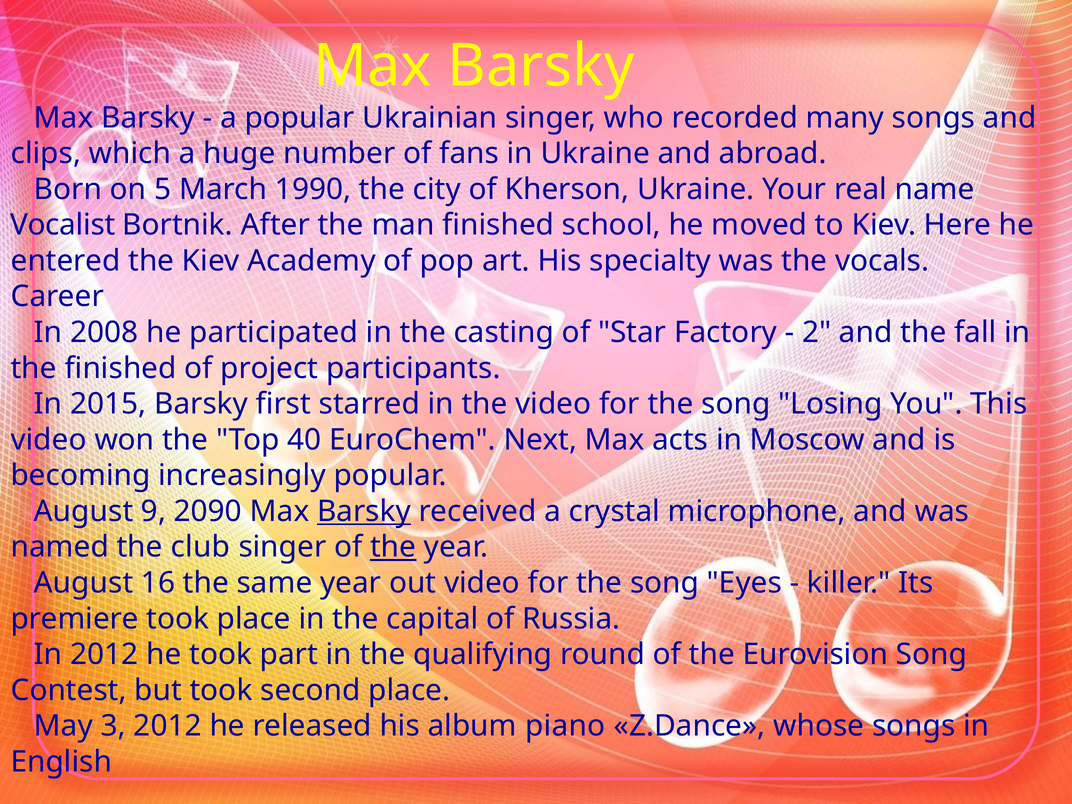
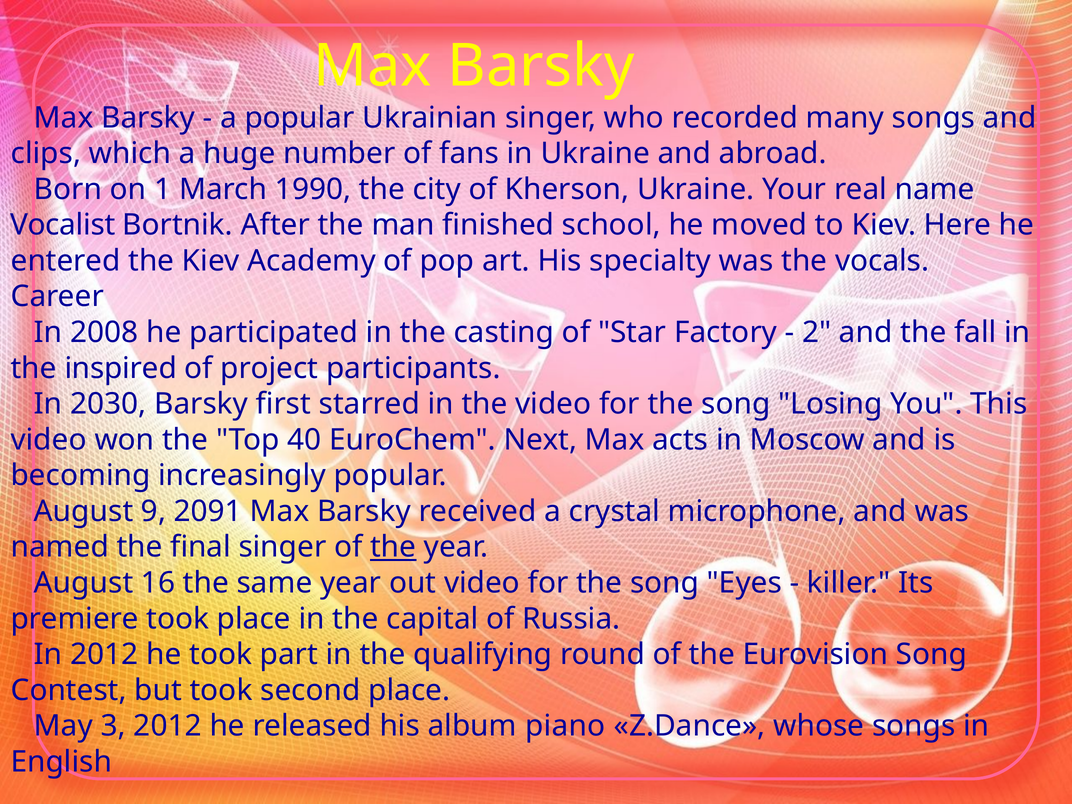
5: 5 -> 1
the finished: finished -> inspired
2015: 2015 -> 2030
2090: 2090 -> 2091
Barsky at (364, 511) underline: present -> none
club: club -> final
